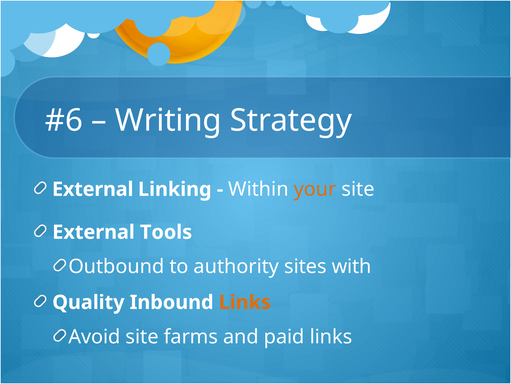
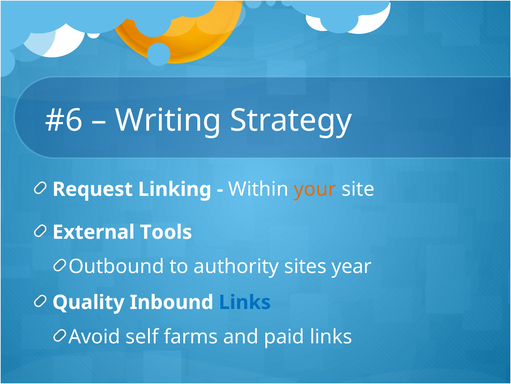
External at (93, 189): External -> Request
with: with -> year
Links at (245, 302) colour: orange -> blue
Avoid site: site -> self
